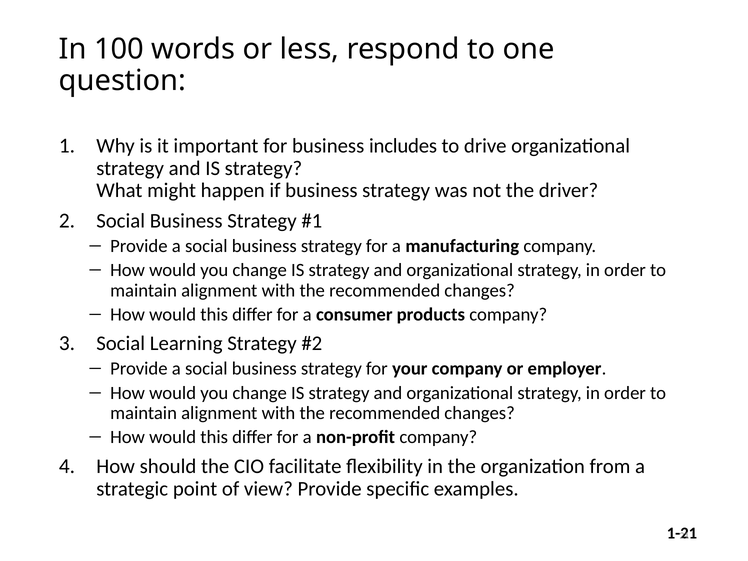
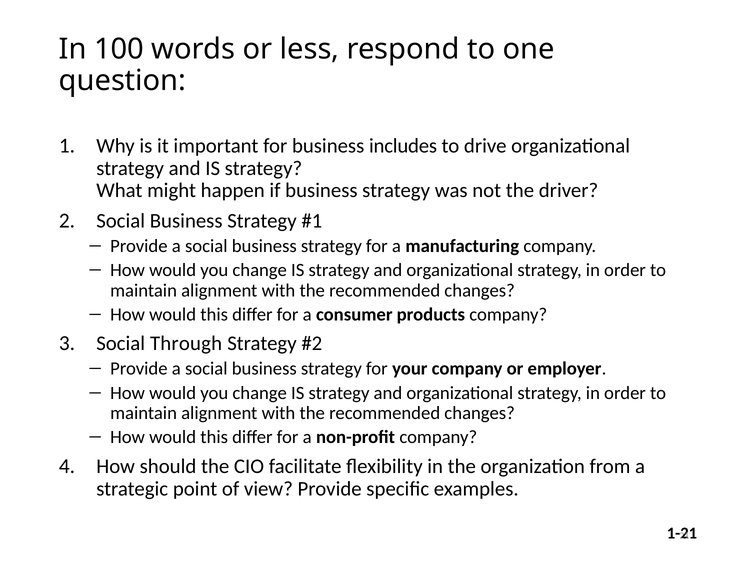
Learning: Learning -> Through
